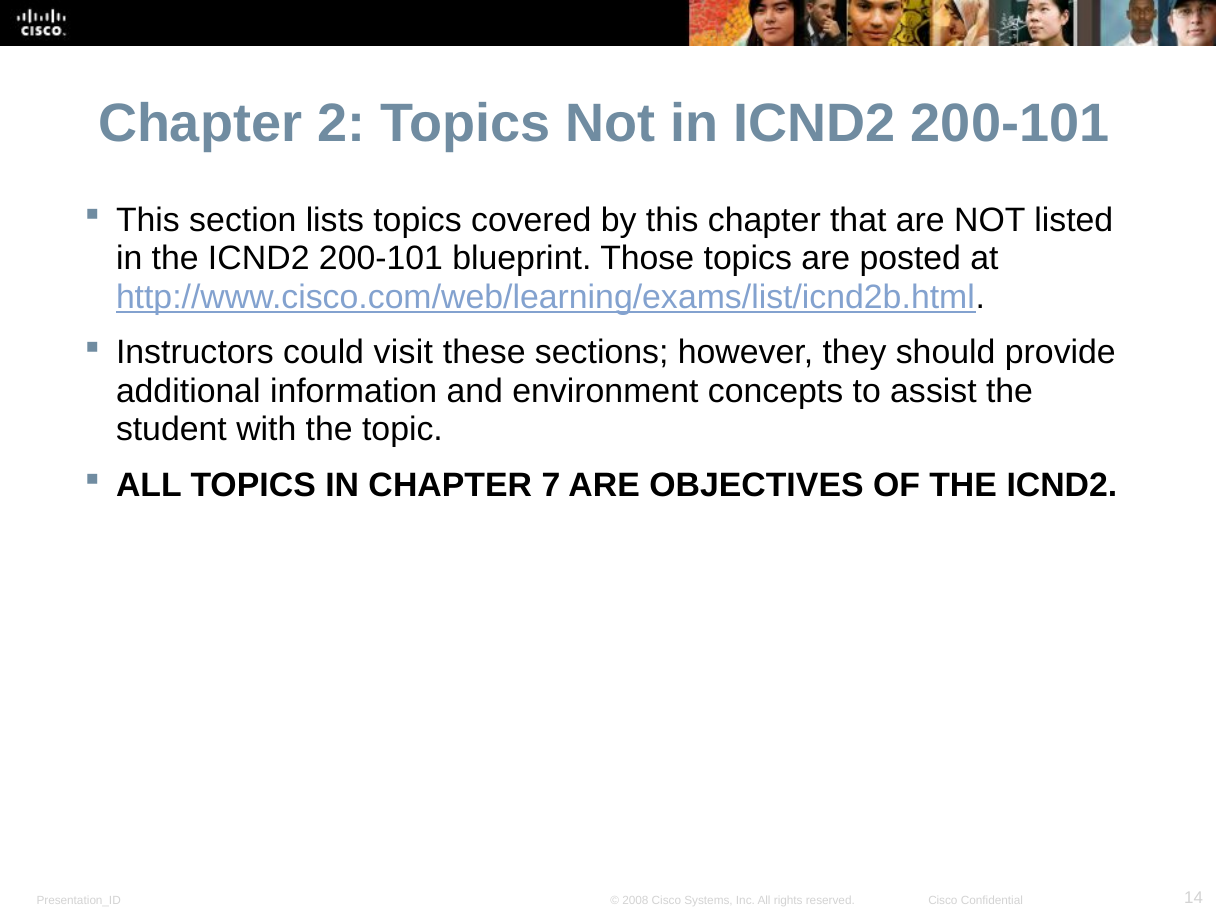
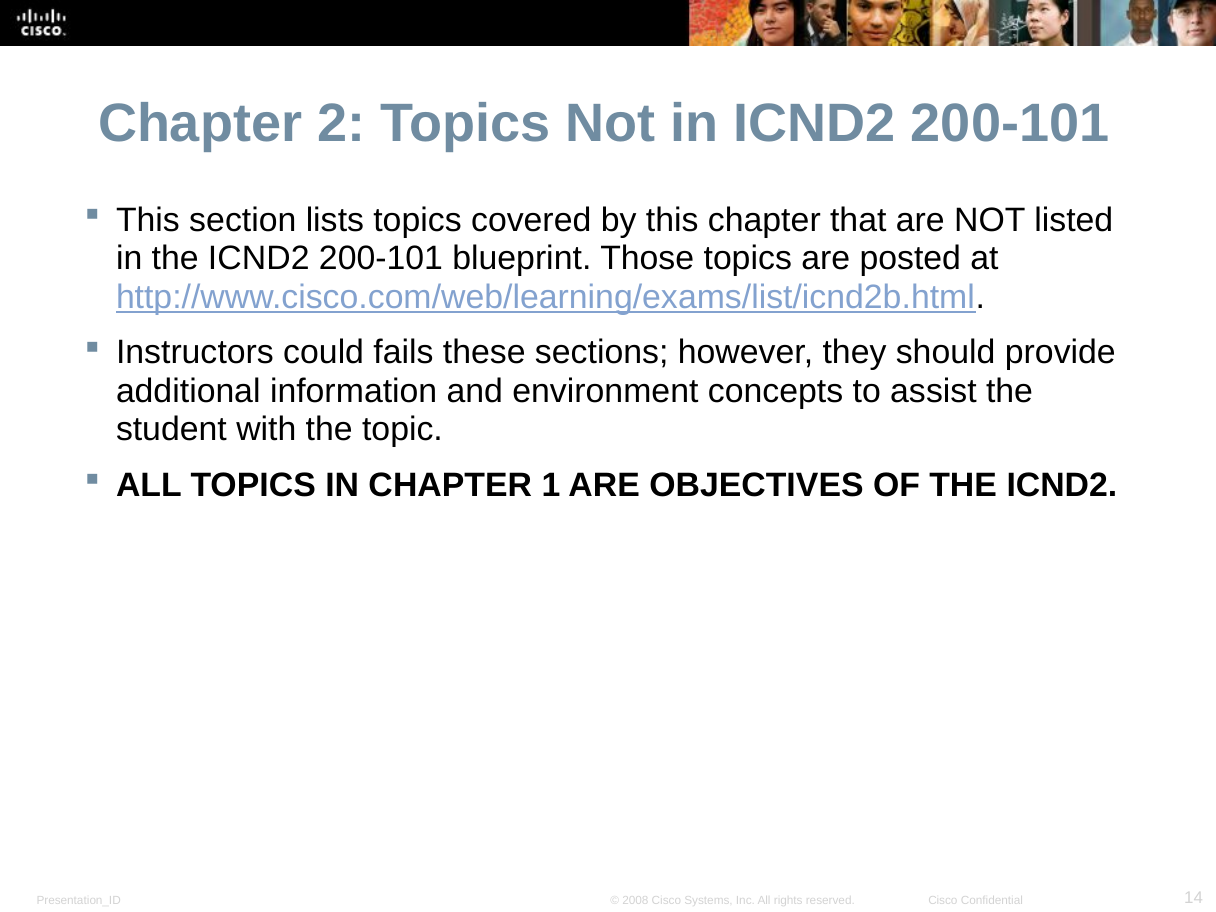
visit: visit -> fails
7: 7 -> 1
